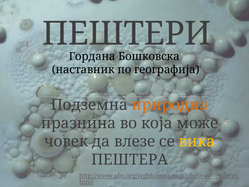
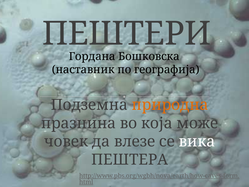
вика colour: yellow -> white
